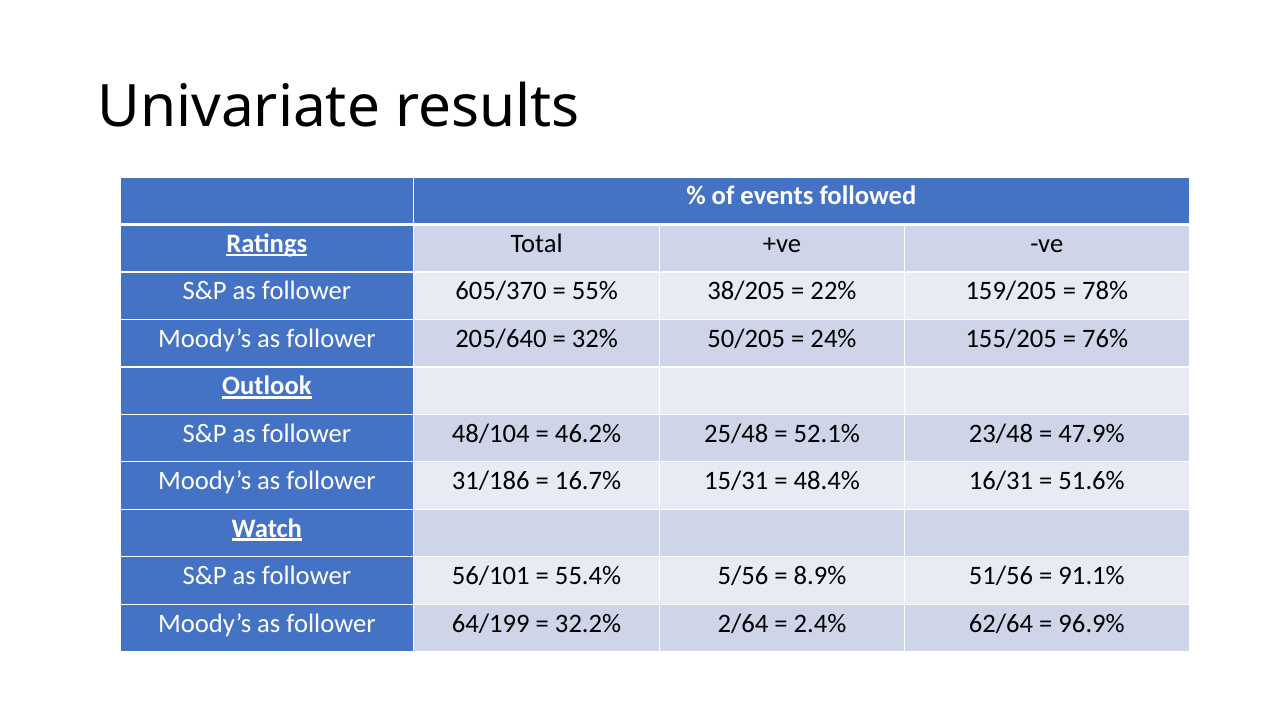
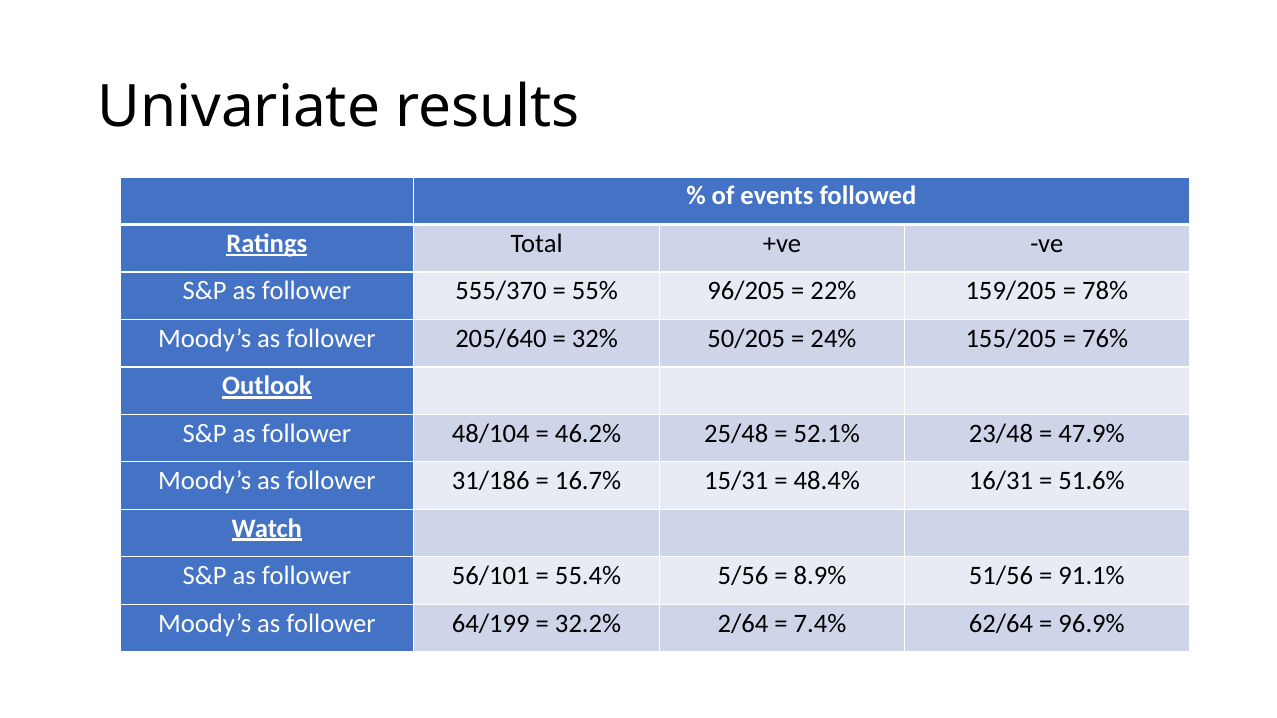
605/370: 605/370 -> 555/370
38/205: 38/205 -> 96/205
2.4%: 2.4% -> 7.4%
